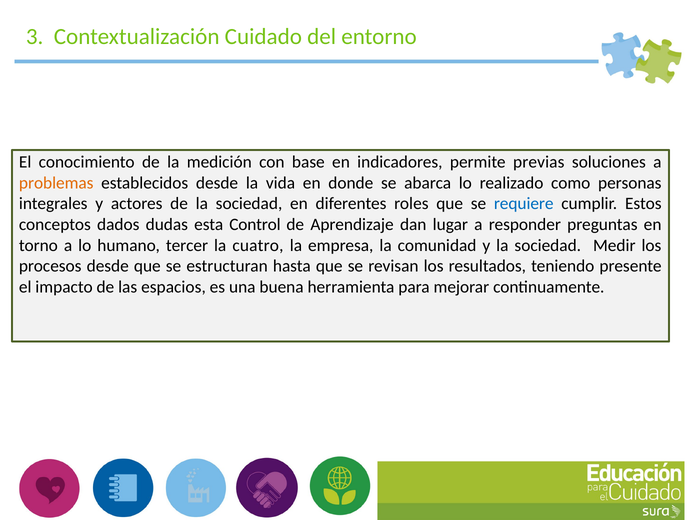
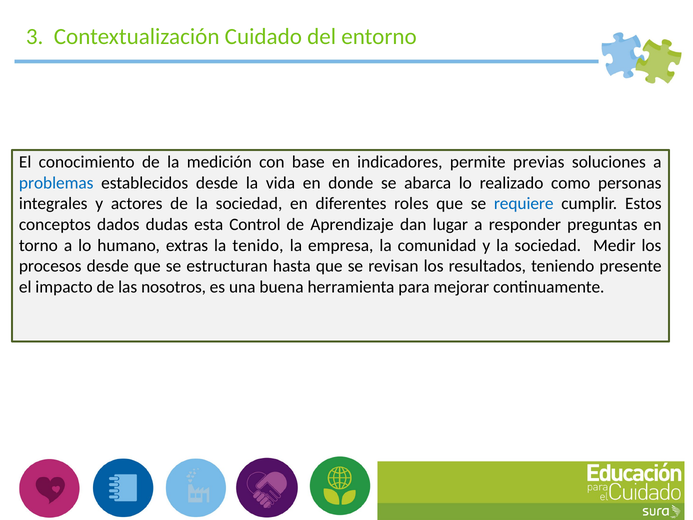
problemas colour: orange -> blue
tercer: tercer -> extras
cuatro: cuatro -> tenido
espacios: espacios -> nosotros
